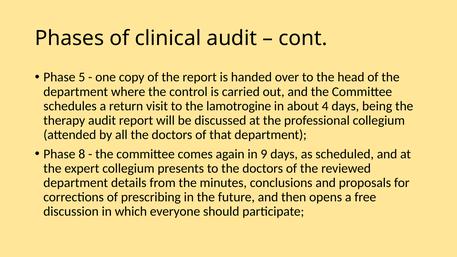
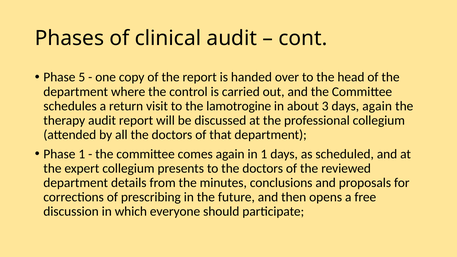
4: 4 -> 3
days being: being -> again
Phase 8: 8 -> 1
in 9: 9 -> 1
